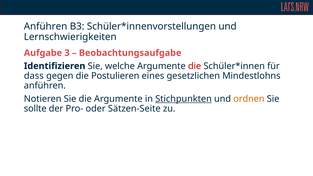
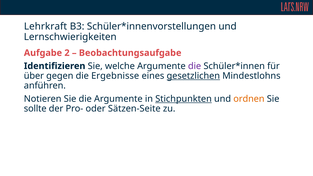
Anführen at (46, 26): Anführen -> Lehrkraft
3: 3 -> 2
die at (195, 66) colour: red -> purple
dass: dass -> über
Postulieren: Postulieren -> Ergebnisse
gesetzlichen underline: none -> present
